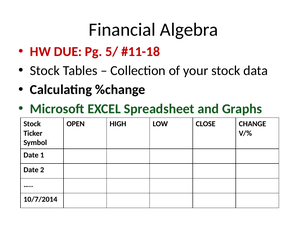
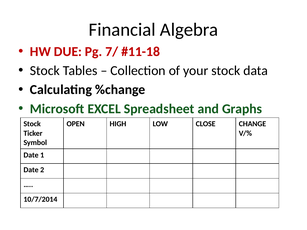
5/: 5/ -> 7/
